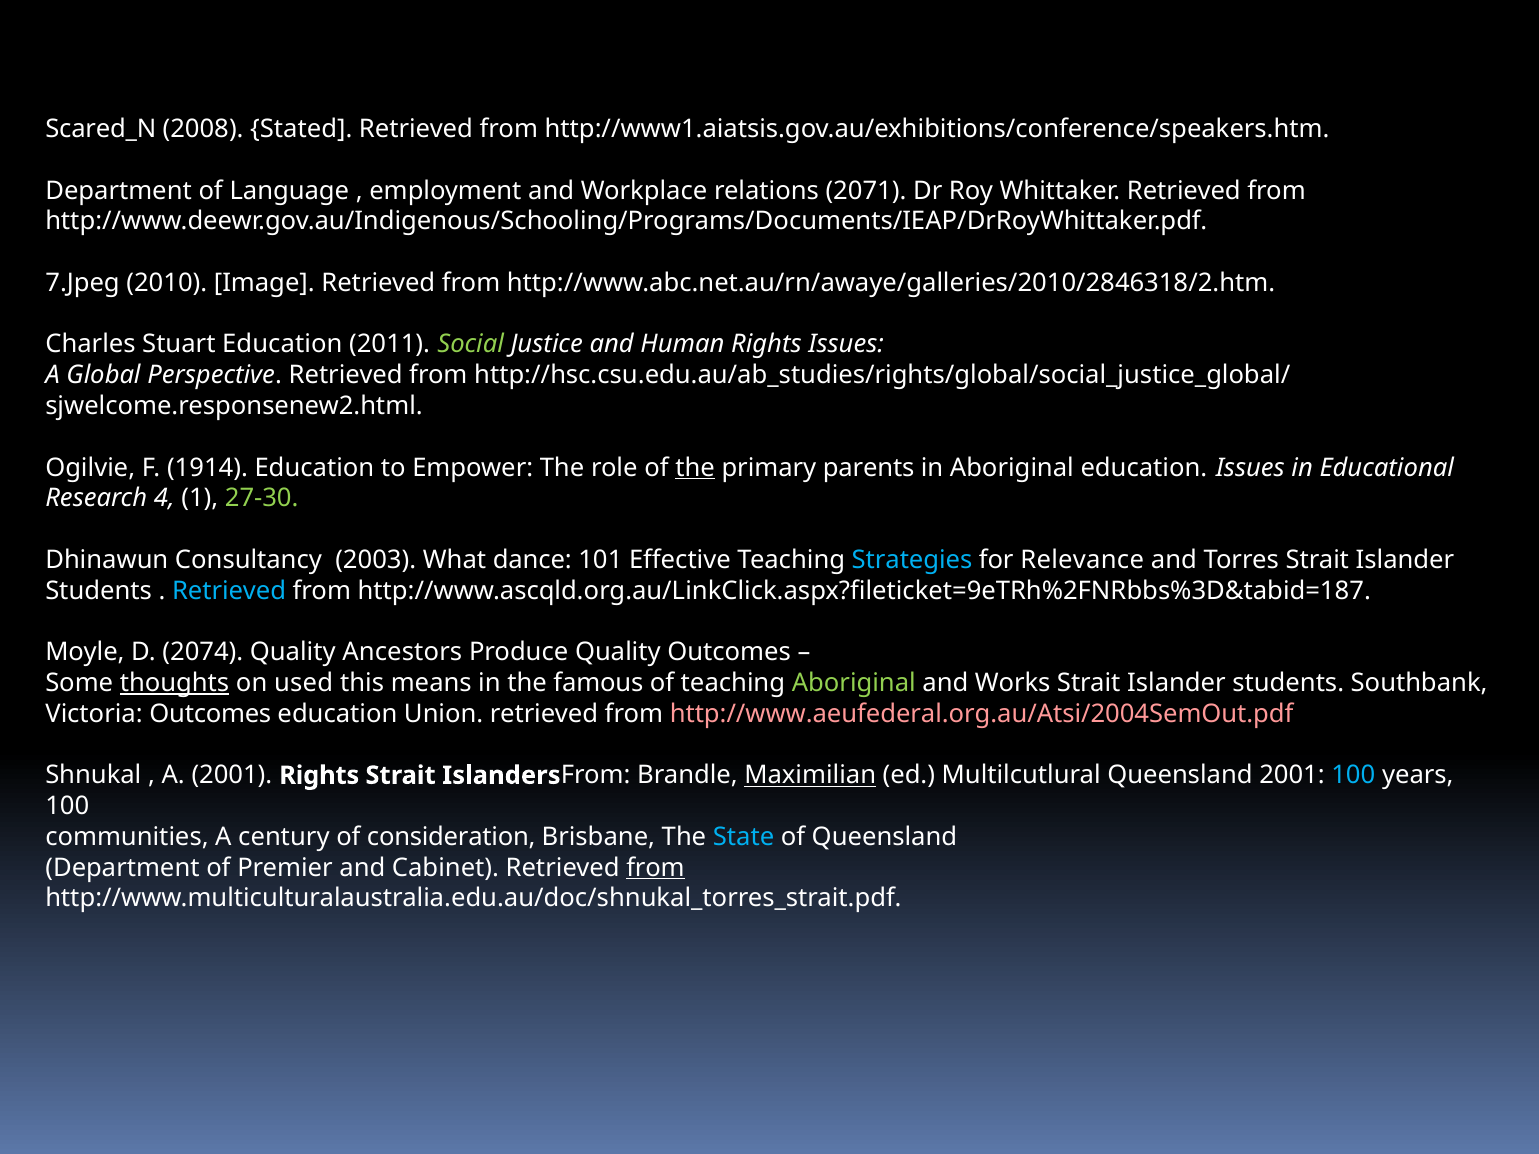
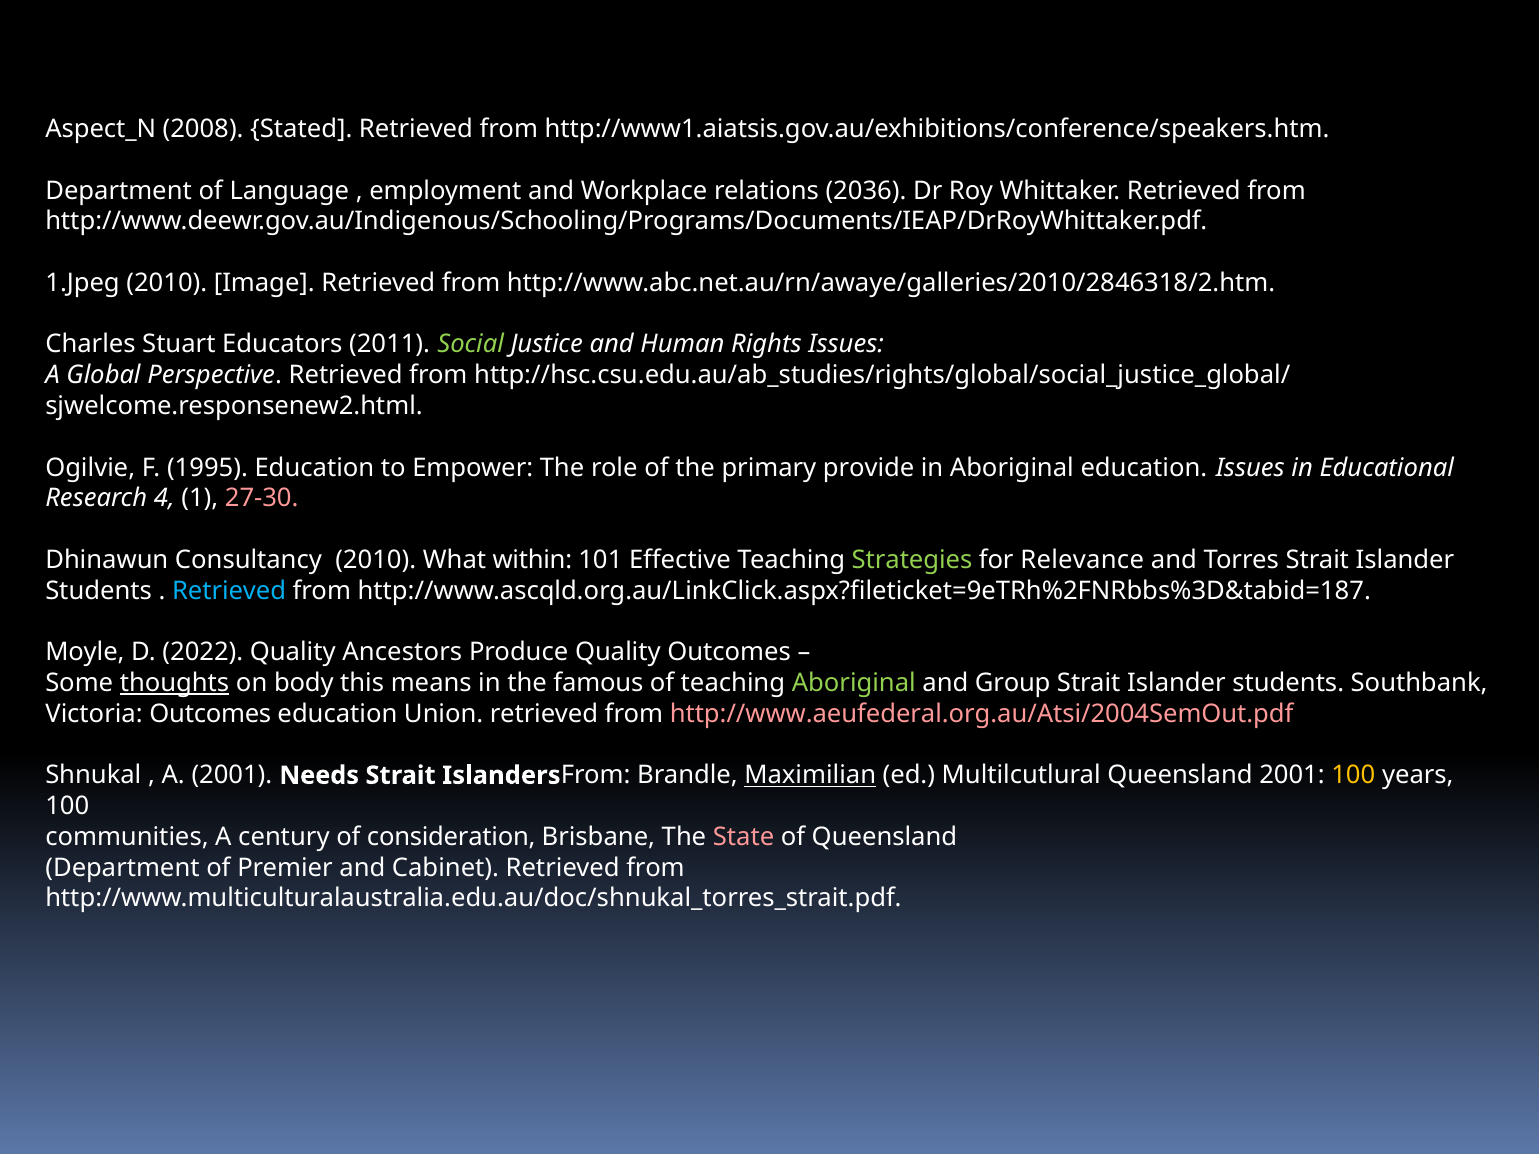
Scared_N: Scared_N -> Aspect_N
2071: 2071 -> 2036
7.Jpeg: 7.Jpeg -> 1.Jpeg
Stuart Education: Education -> Educators
1914: 1914 -> 1995
the at (695, 468) underline: present -> none
parents: parents -> provide
27-30 colour: light green -> pink
Consultancy 2003: 2003 -> 2010
dance: dance -> within
Strategies colour: light blue -> light green
2074: 2074 -> 2022
used: used -> body
Works: Works -> Group
2001 Rights: Rights -> Needs
100 at (1353, 776) colour: light blue -> yellow
State colour: light blue -> pink
from at (655, 868) underline: present -> none
